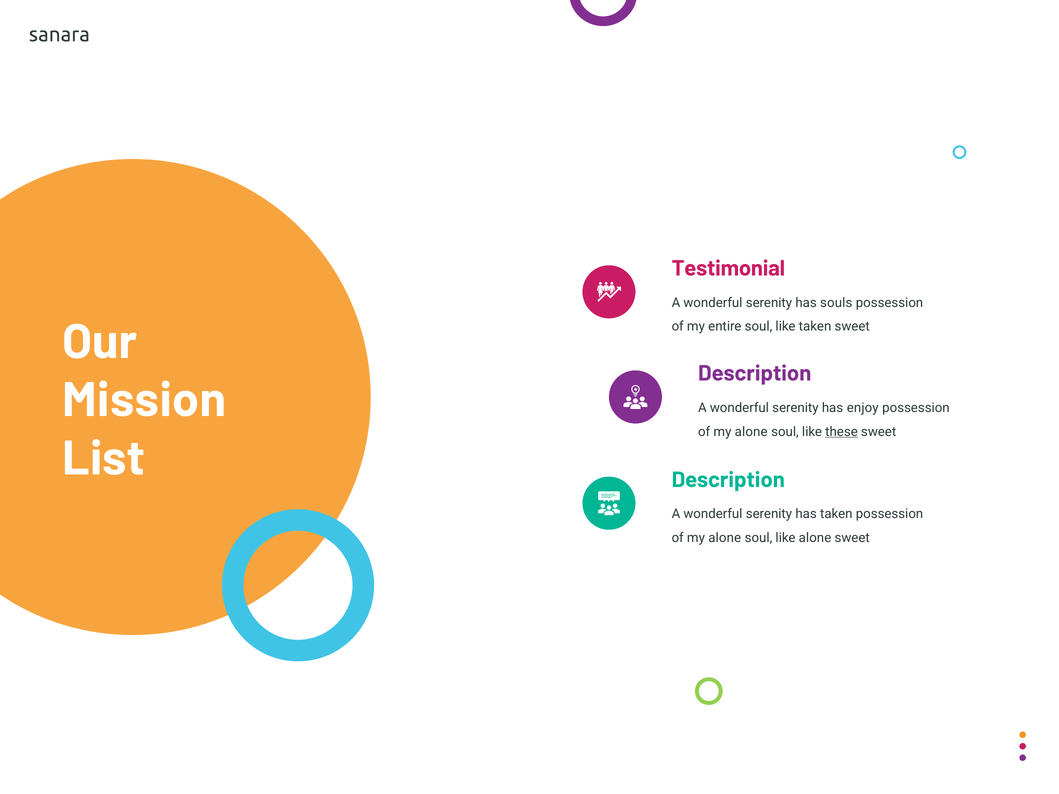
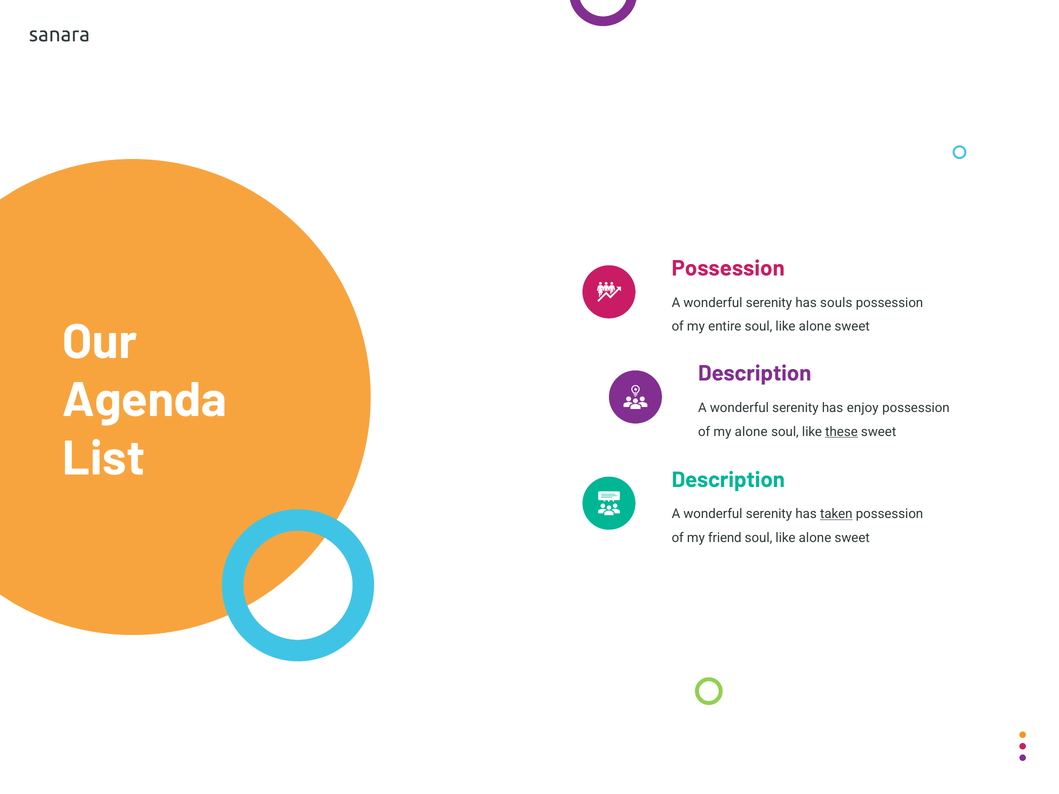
Testimonial at (728, 269): Testimonial -> Possession
entire soul like taken: taken -> alone
Mission: Mission -> Agenda
taken at (836, 514) underline: none -> present
alone at (725, 538): alone -> friend
